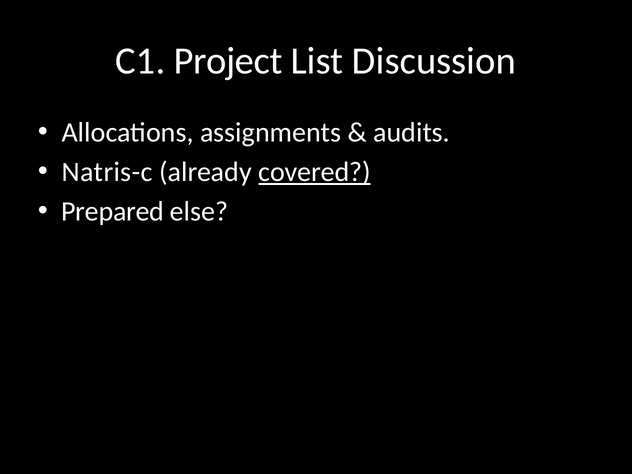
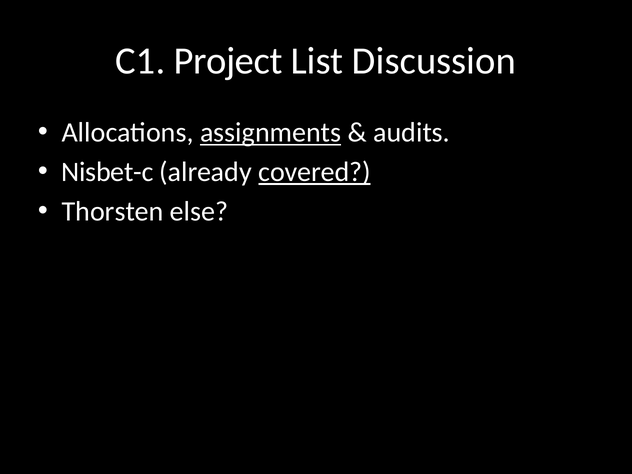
assignments underline: none -> present
Natris-c: Natris-c -> Nisbet-c
Prepared: Prepared -> Thorsten
